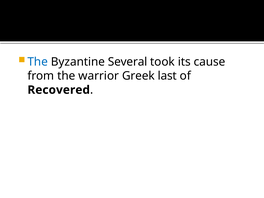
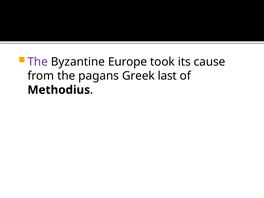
The at (38, 62) colour: blue -> purple
Several: Several -> Europe
warrior: warrior -> pagans
Recovered: Recovered -> Methodius
